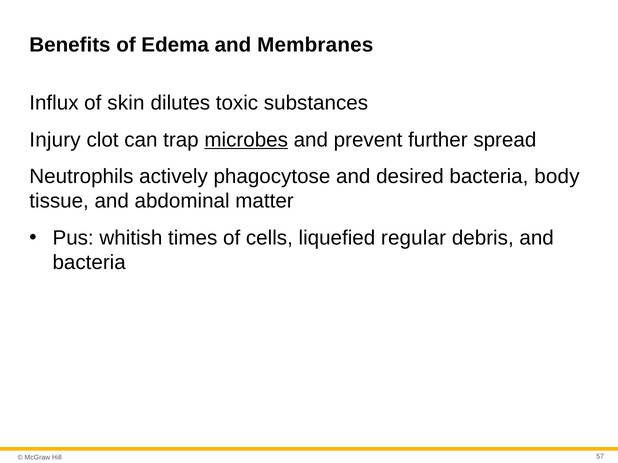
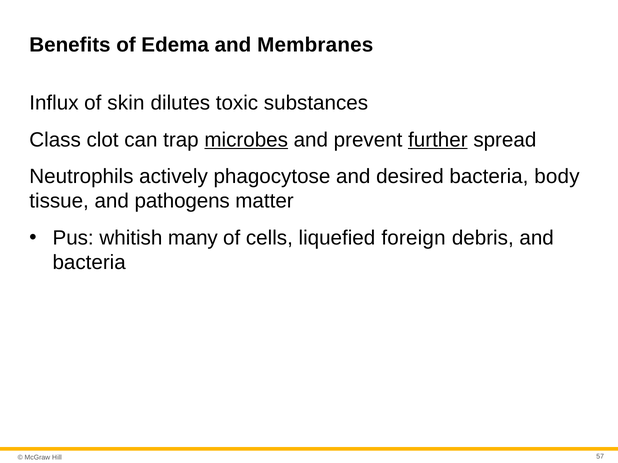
Injury: Injury -> Class
further underline: none -> present
abdominal: abdominal -> pathogens
times: times -> many
regular: regular -> foreign
